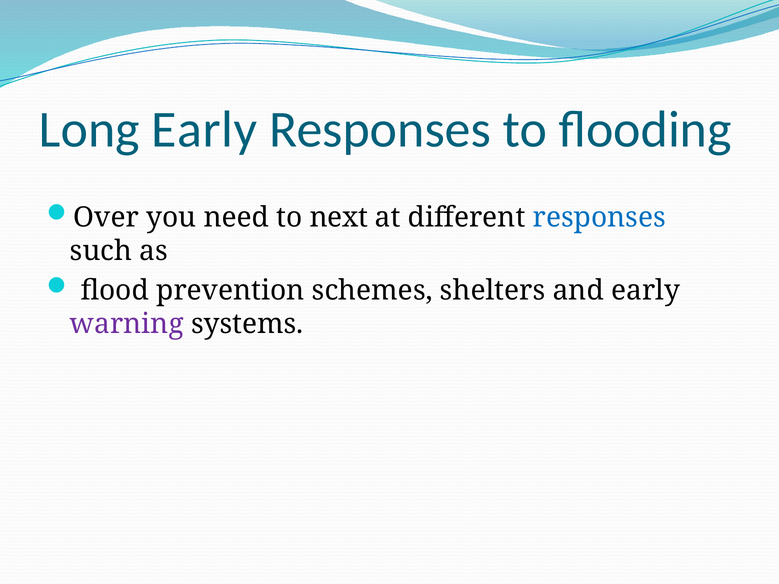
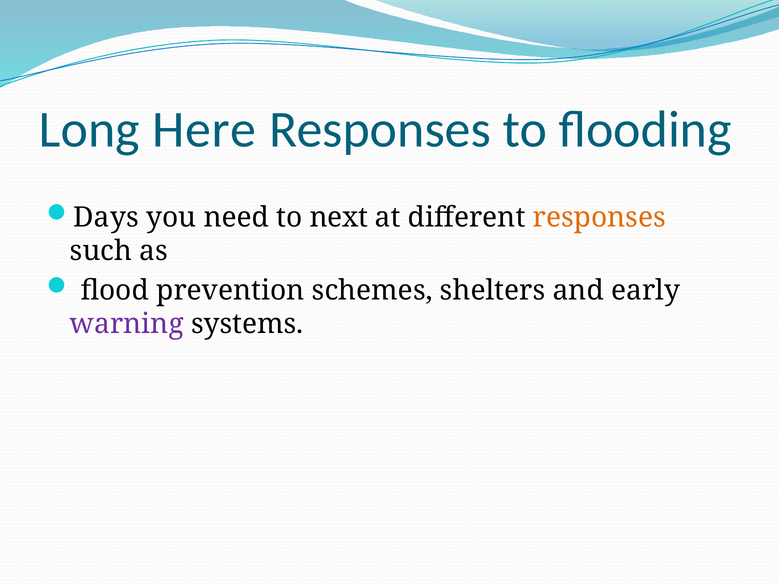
Long Early: Early -> Here
Over: Over -> Days
responses at (599, 217) colour: blue -> orange
